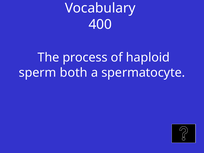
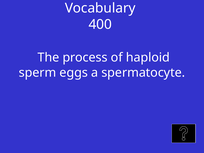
both: both -> eggs
